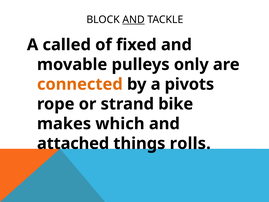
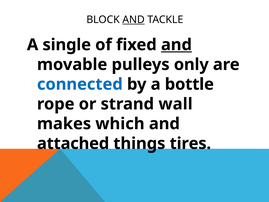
called: called -> single
and at (176, 45) underline: none -> present
connected colour: orange -> blue
pivots: pivots -> bottle
bike: bike -> wall
rolls: rolls -> tires
